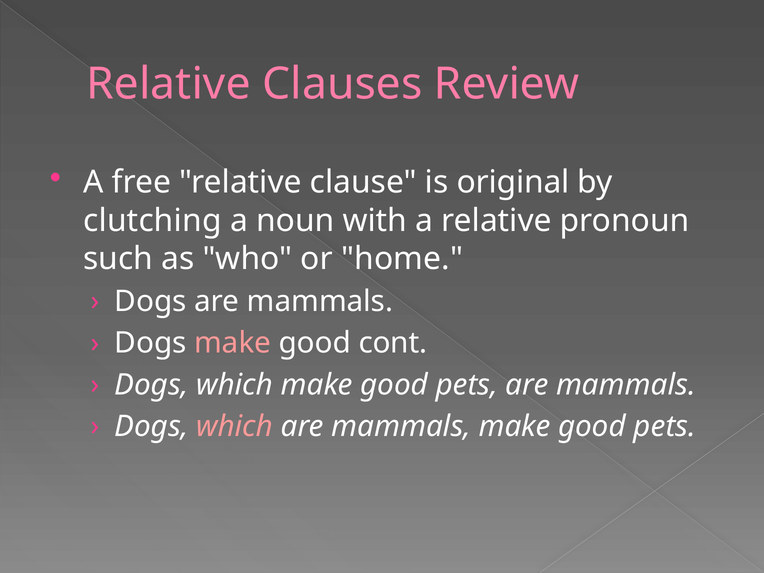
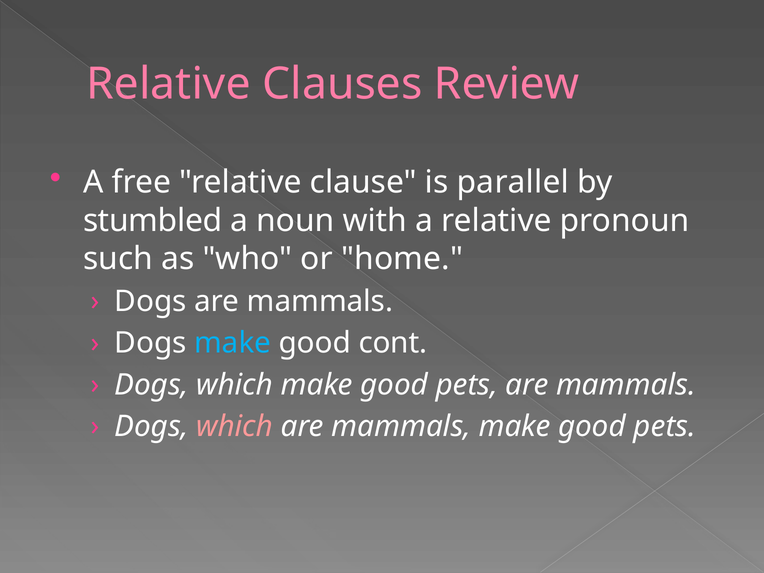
original: original -> parallel
clutching: clutching -> stumbled
make at (233, 343) colour: pink -> light blue
